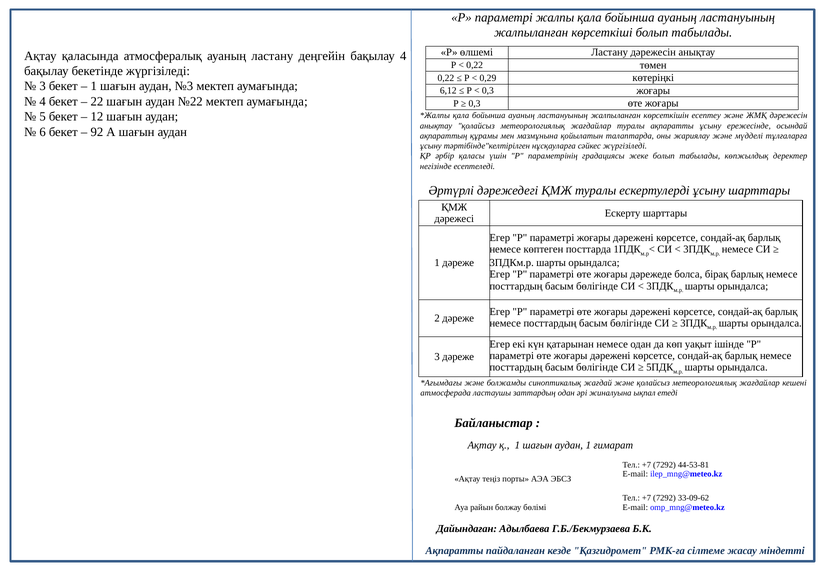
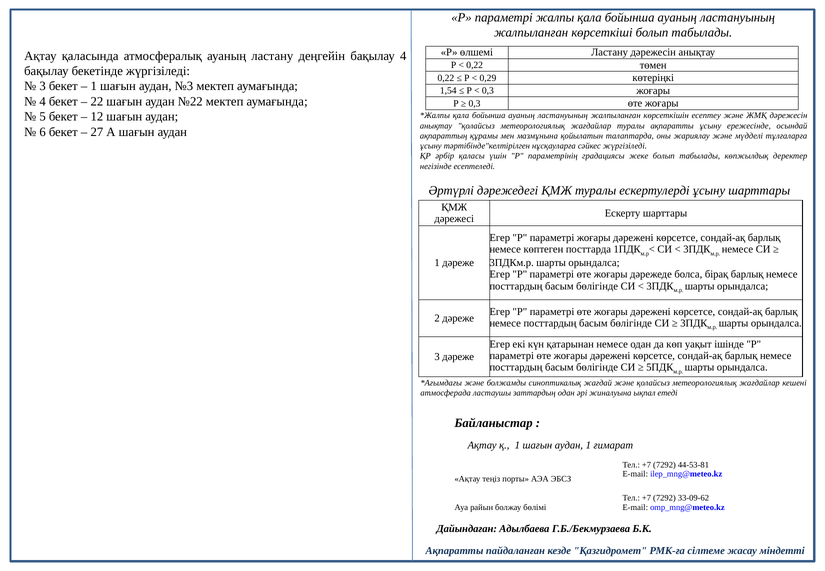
6,12: 6,12 -> 1,54
92: 92 -> 27
